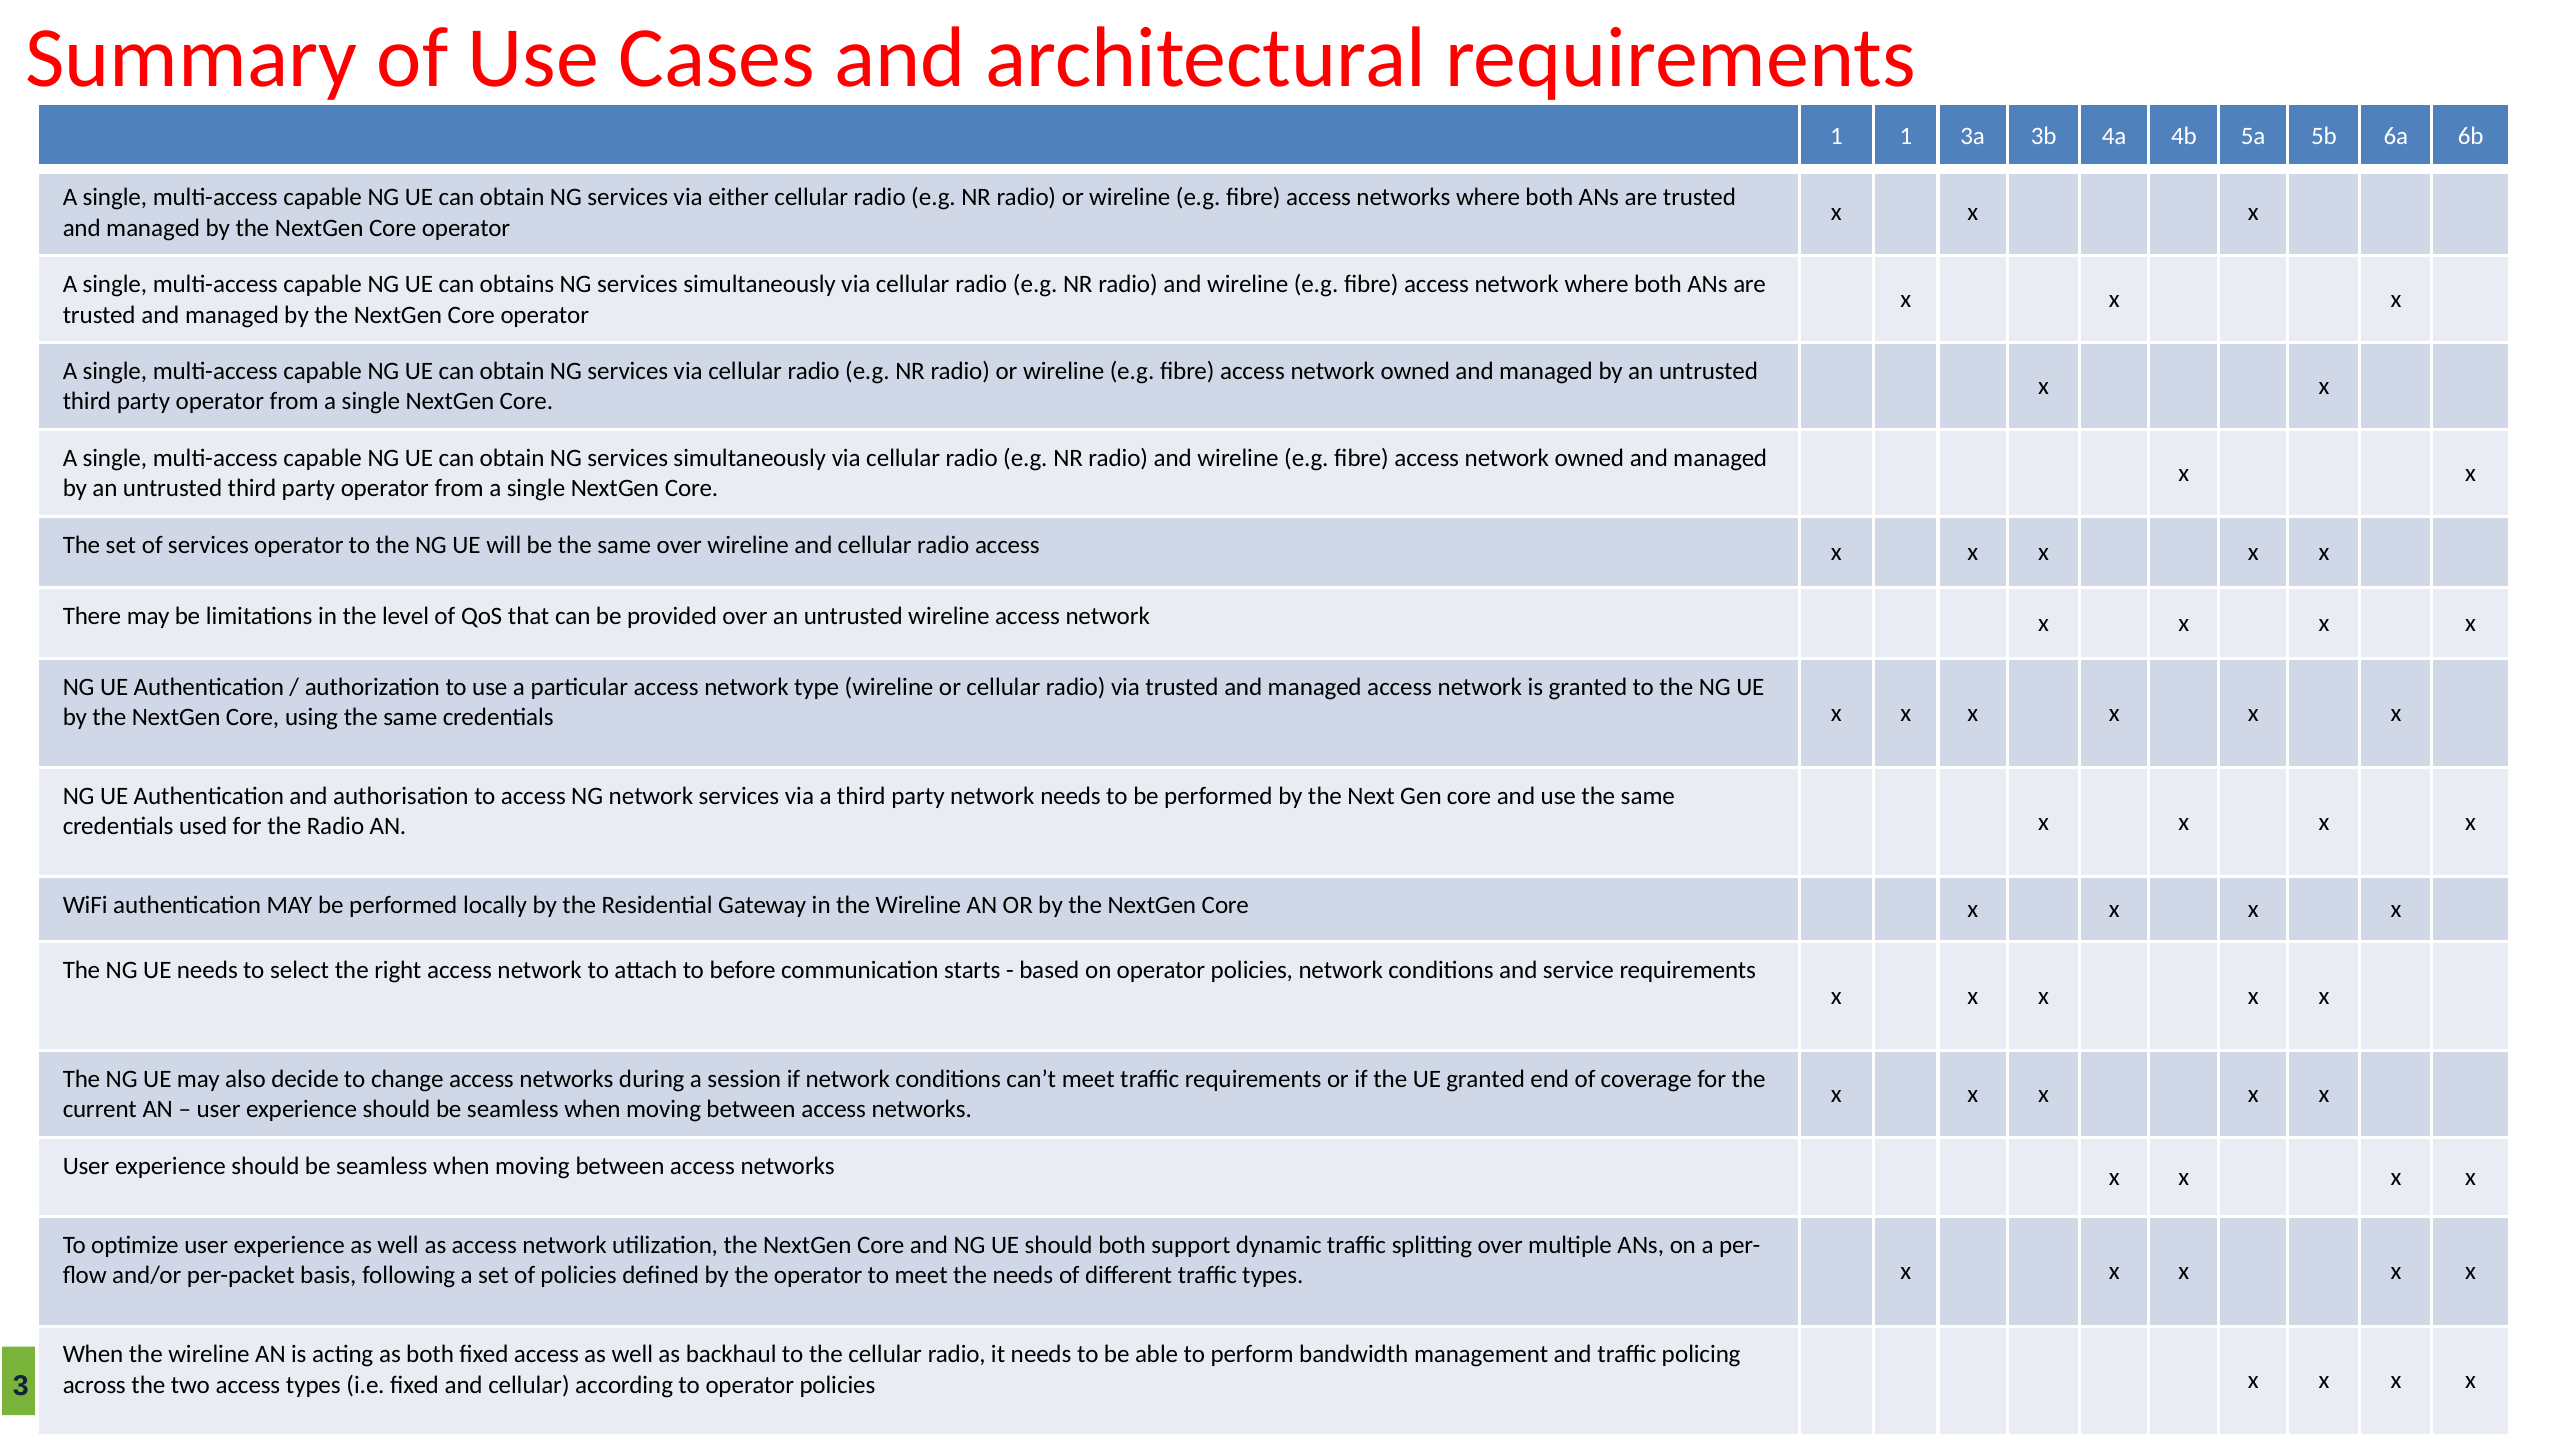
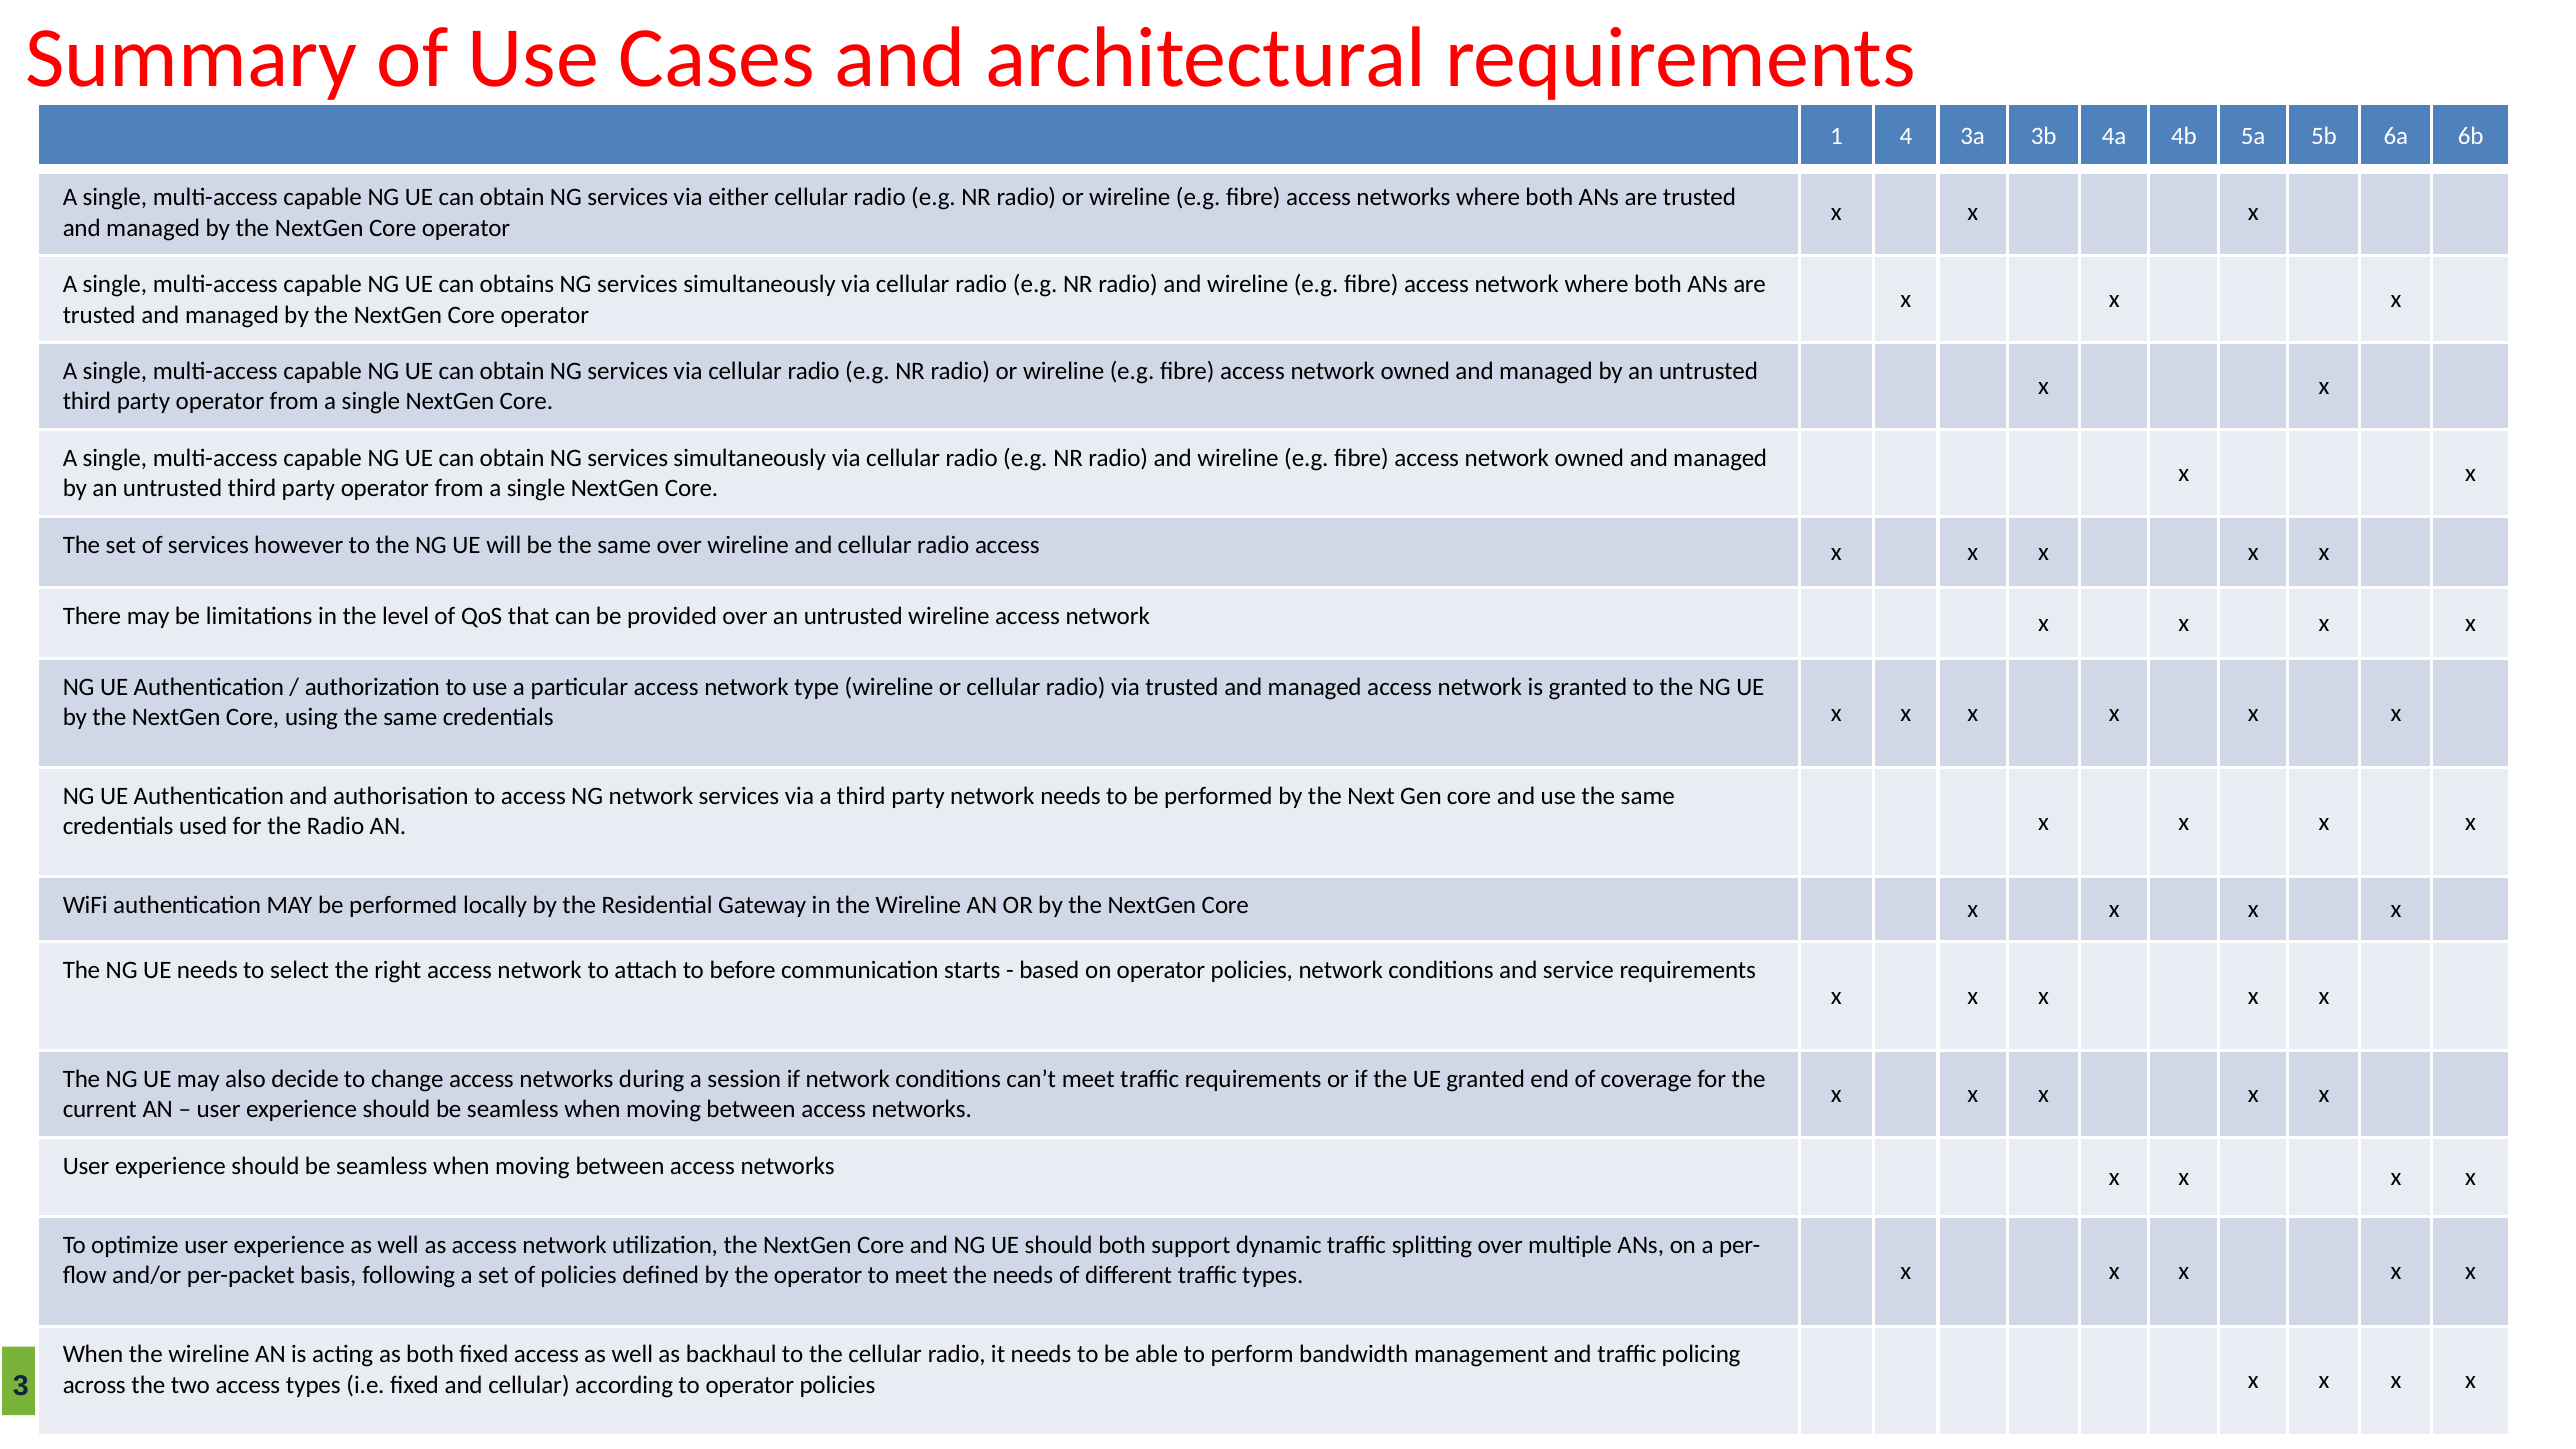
1 1: 1 -> 4
services operator: operator -> however
